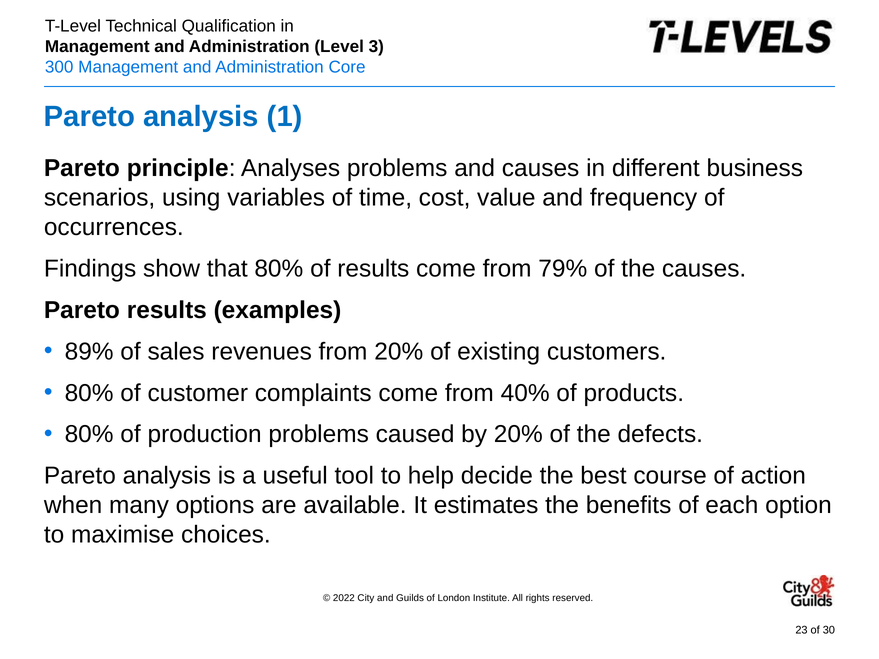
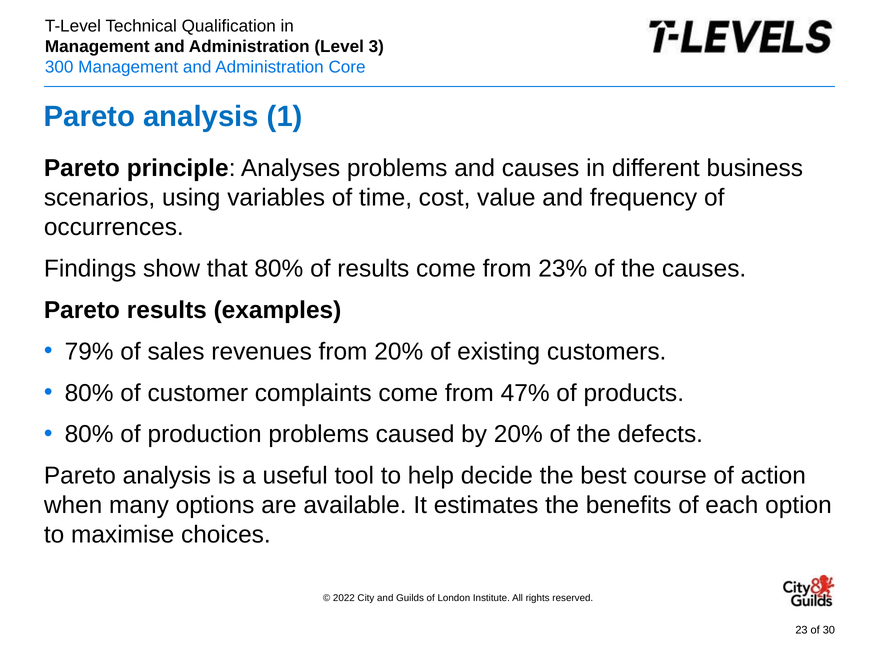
79%: 79% -> 23%
89%: 89% -> 79%
40%: 40% -> 47%
